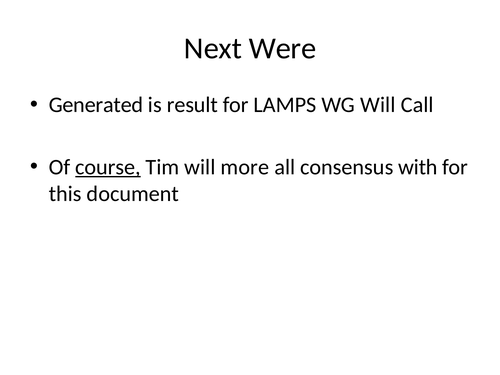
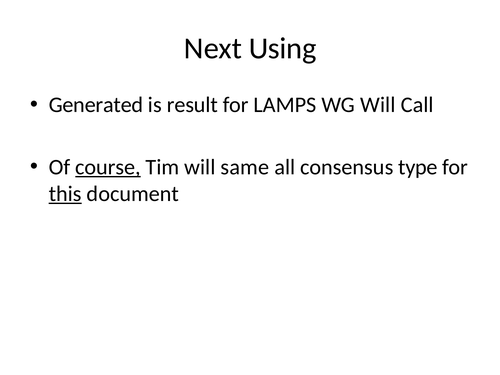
Were: Were -> Using
more: more -> same
with: with -> type
this underline: none -> present
